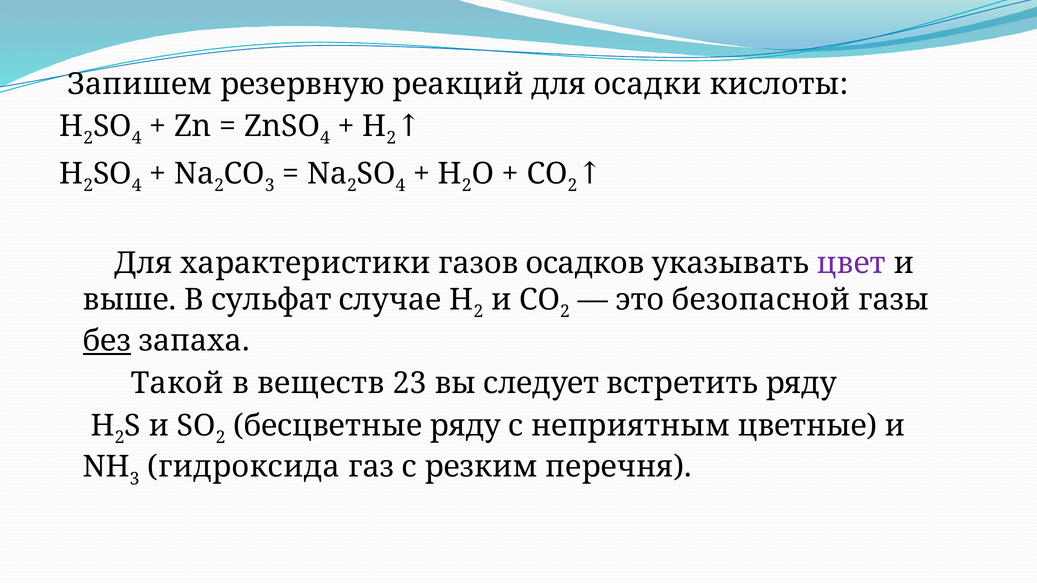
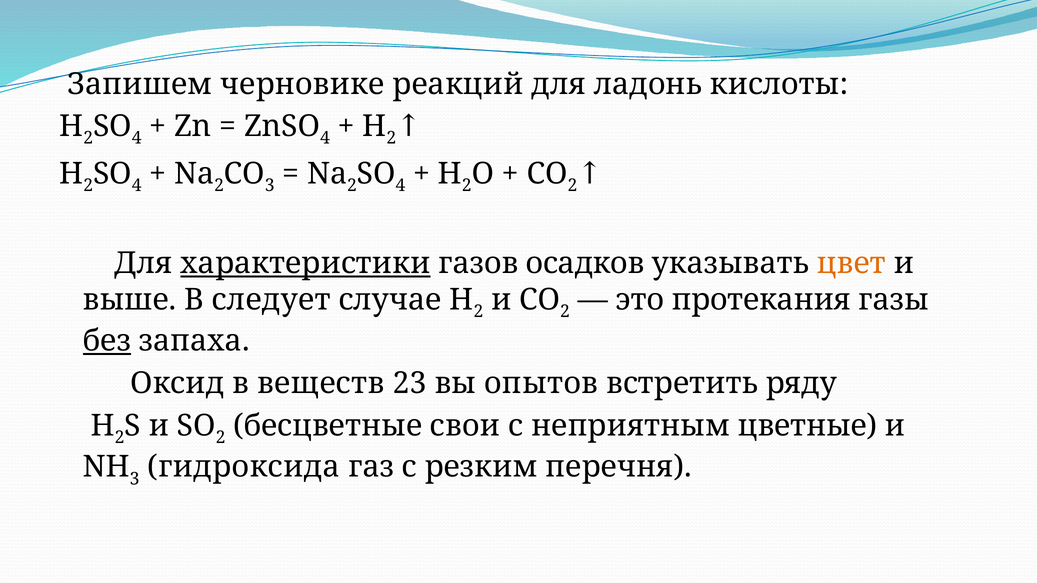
резервную: резервную -> черновике
осадки: осадки -> ладонь
характеристики underline: none -> present
цвет colour: purple -> orange
сульфат: сульфат -> следует
безопасной: безопасной -> протекания
Такой: Такой -> Оксид
следует: следует -> опытов
бесцветные ряду: ряду -> свои
